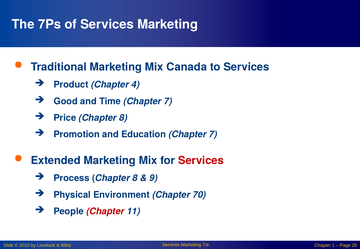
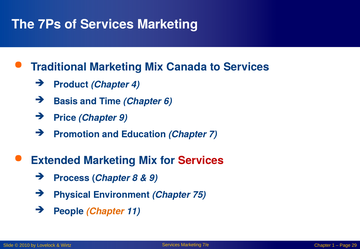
Good: Good -> Basis
Time Chapter 7: 7 -> 6
Price Chapter 8: 8 -> 9
70: 70 -> 75
Chapter at (105, 212) colour: red -> orange
